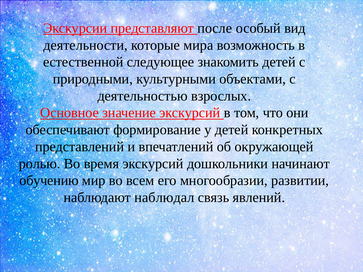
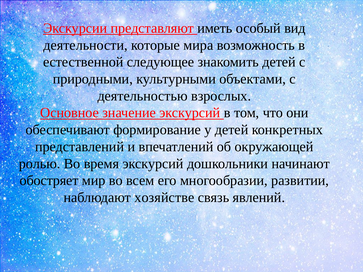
после: после -> иметь
обучению: обучению -> обостряет
наблюдал: наблюдал -> хозяйстве
